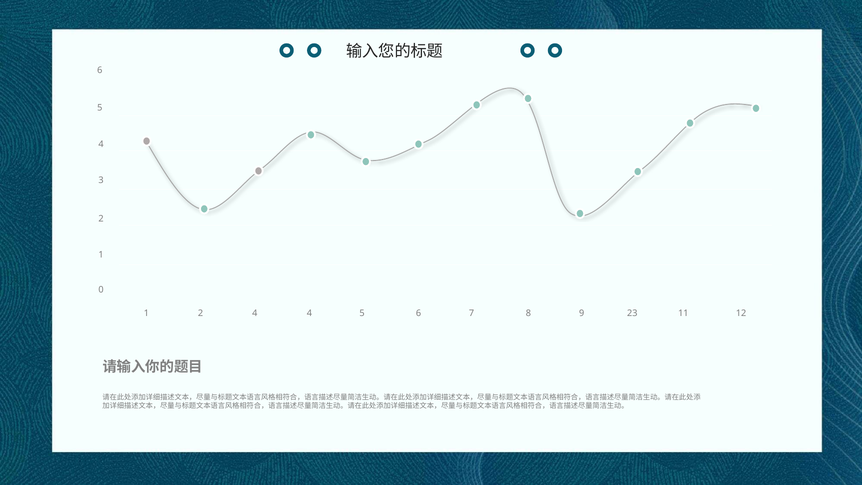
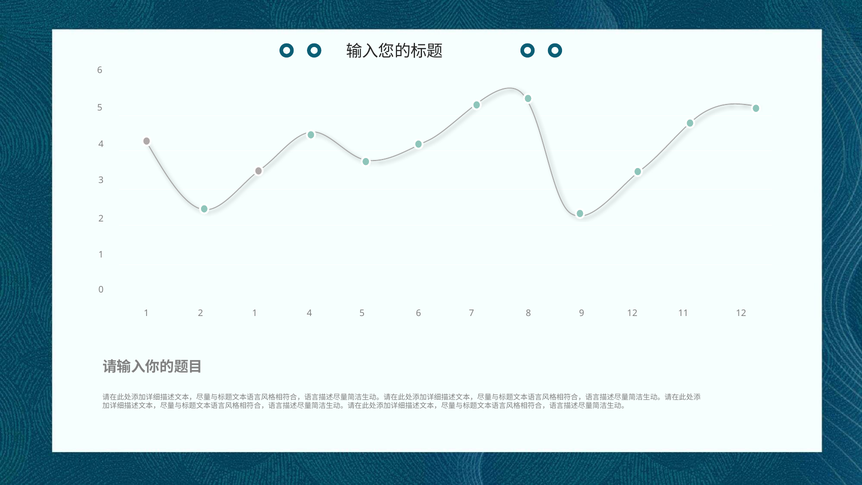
1 2 4: 4 -> 1
9 23: 23 -> 12
